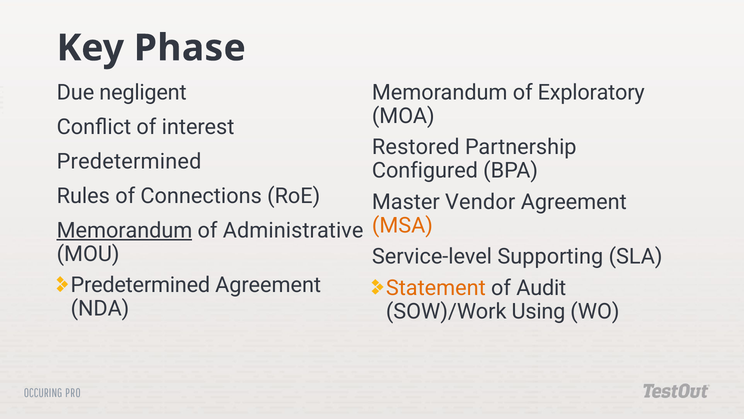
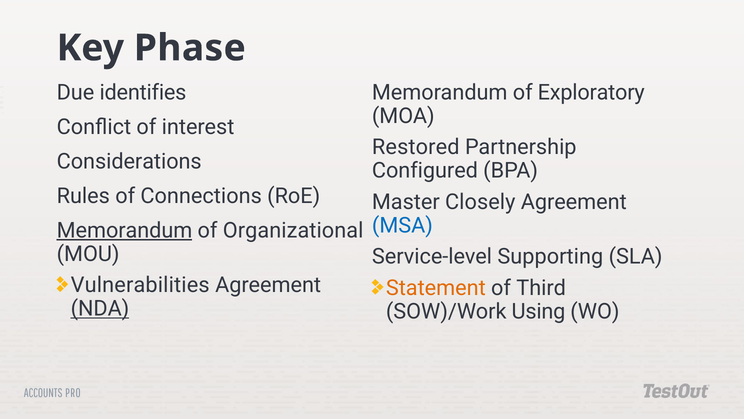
negligent: negligent -> identifies
Predetermined at (129, 161): Predetermined -> Considerations
Vendor: Vendor -> Closely
MSA colour: orange -> blue
Administrative: Administrative -> Organizational
Predetermined at (140, 285): Predetermined -> Vulnerabilities
Audit: Audit -> Third
NDA underline: none -> present
OCCURING: OCCURING -> ACCOUNTS
